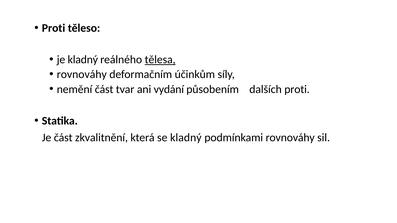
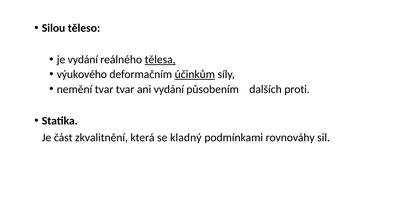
Proti at (54, 28): Proti -> Silou
je kladný: kladný -> vydání
rovnováhy at (82, 75): rovnováhy -> výukového
účinkům underline: none -> present
nemění část: část -> tvar
